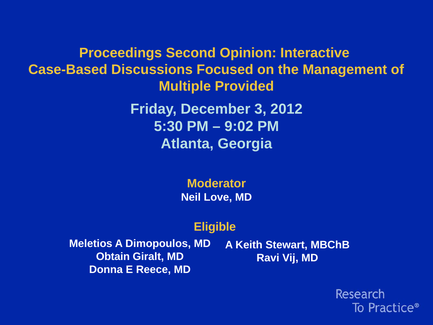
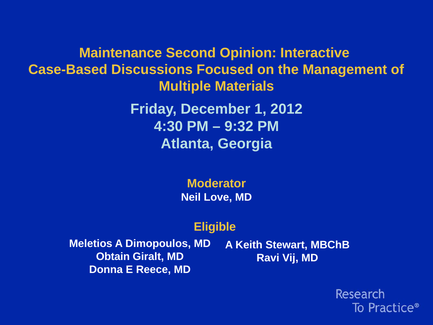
Proceedings: Proceedings -> Maintenance
Provided: Provided -> Materials
3: 3 -> 1
5:30: 5:30 -> 4:30
9:02: 9:02 -> 9:32
